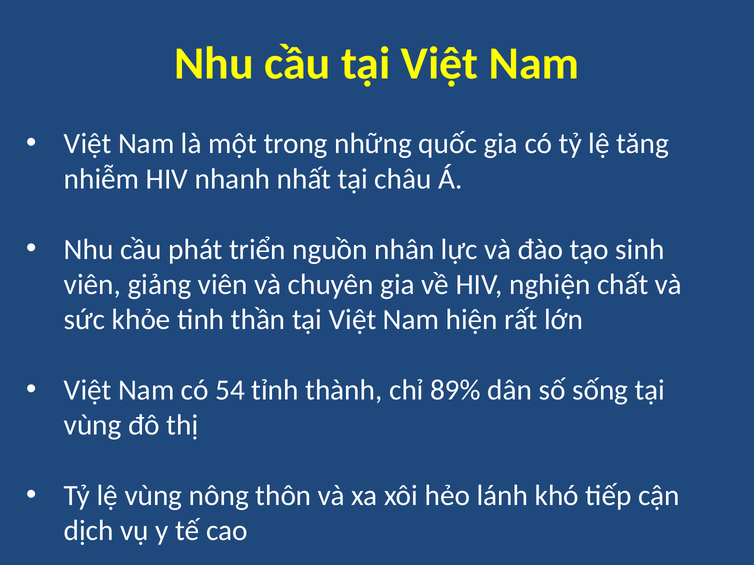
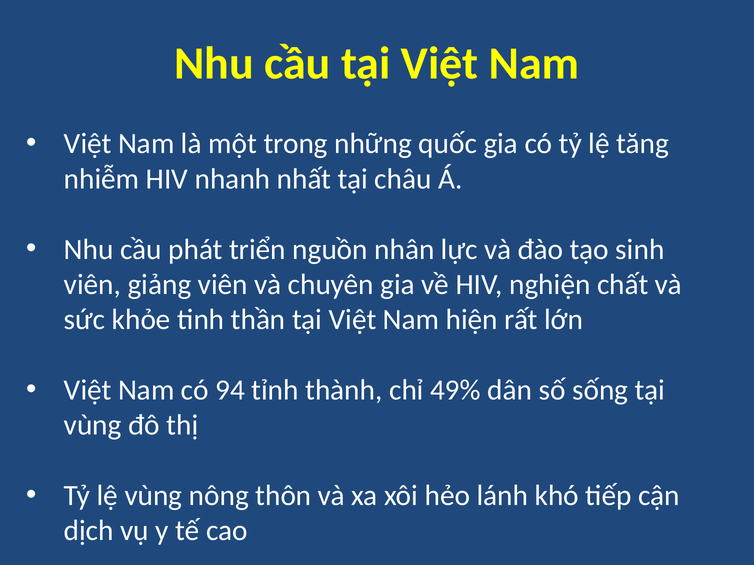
54: 54 -> 94
89%: 89% -> 49%
